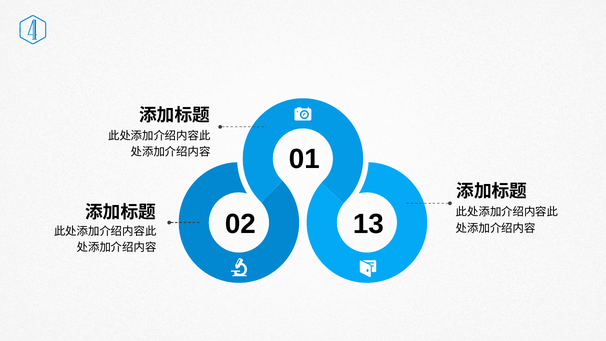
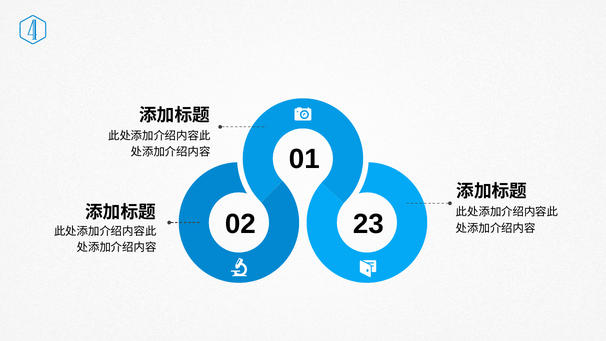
13: 13 -> 23
